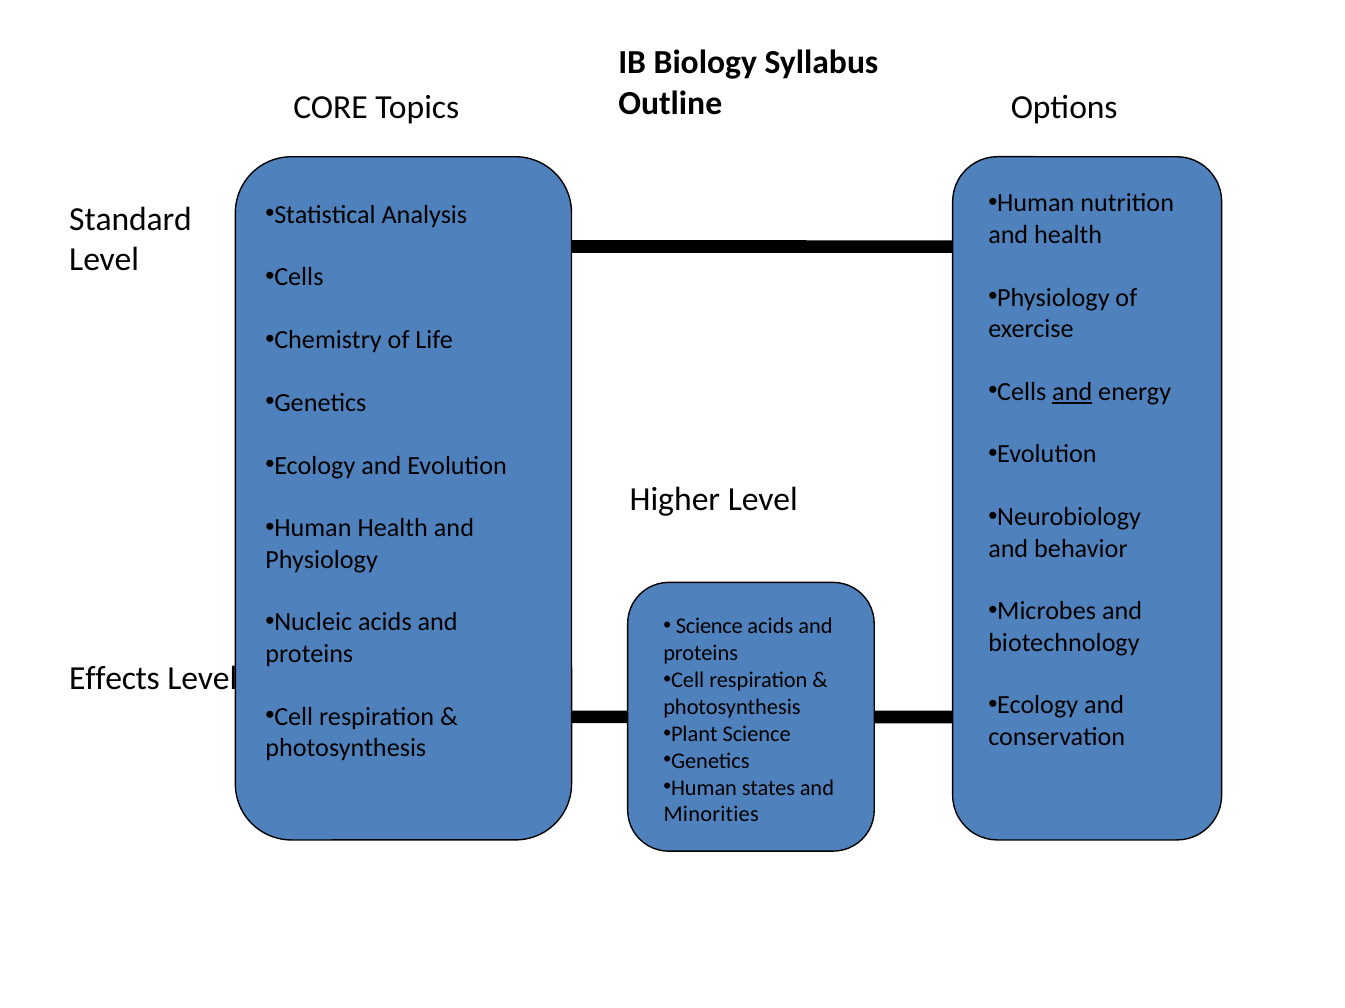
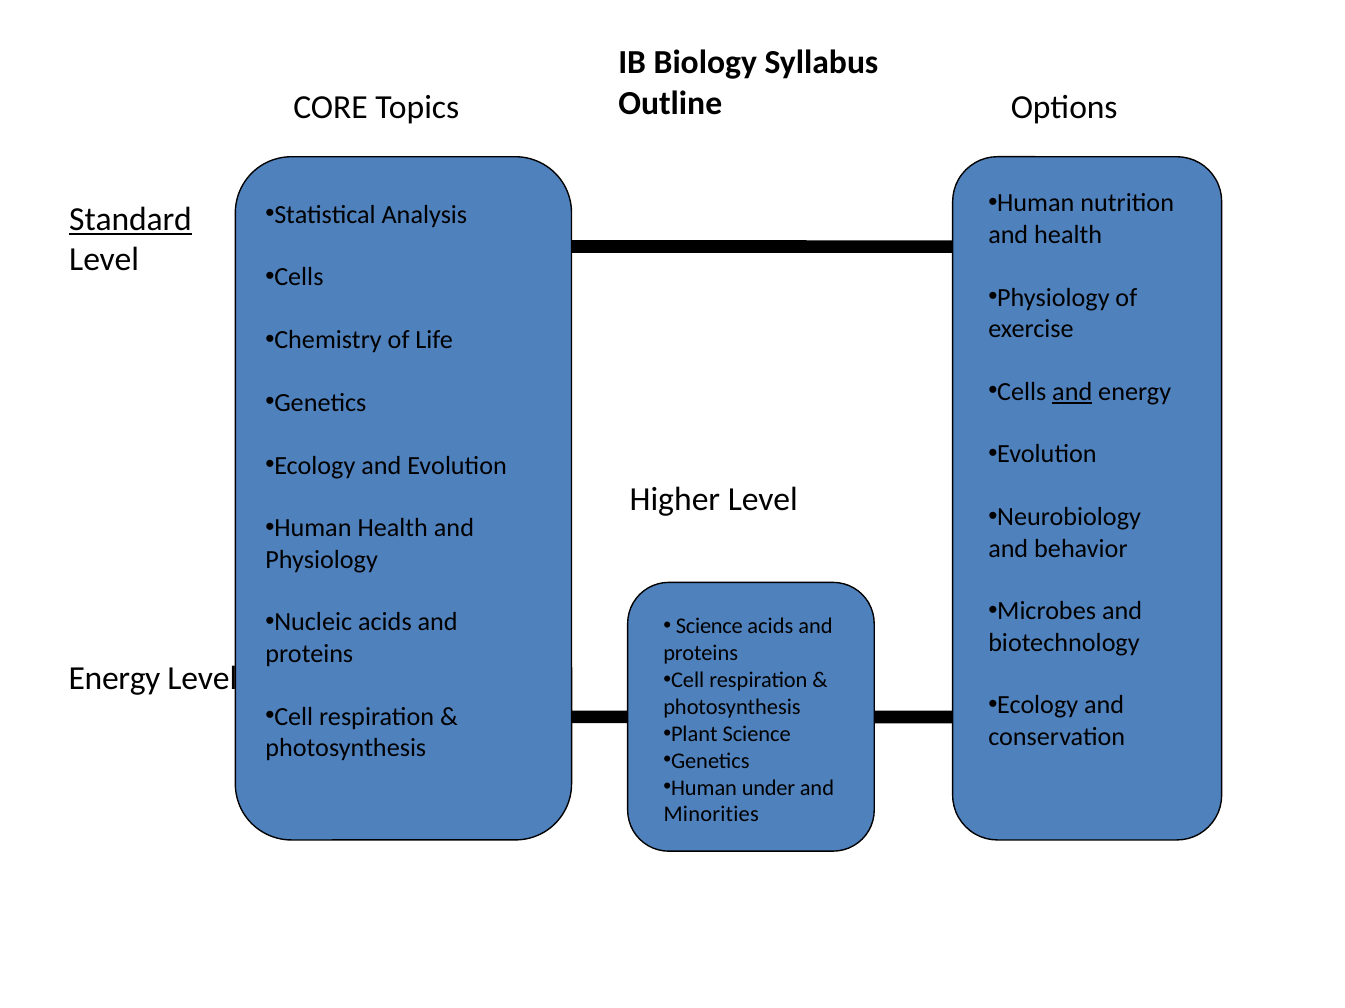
Standard underline: none -> present
Effects at (115, 679): Effects -> Energy
states: states -> under
